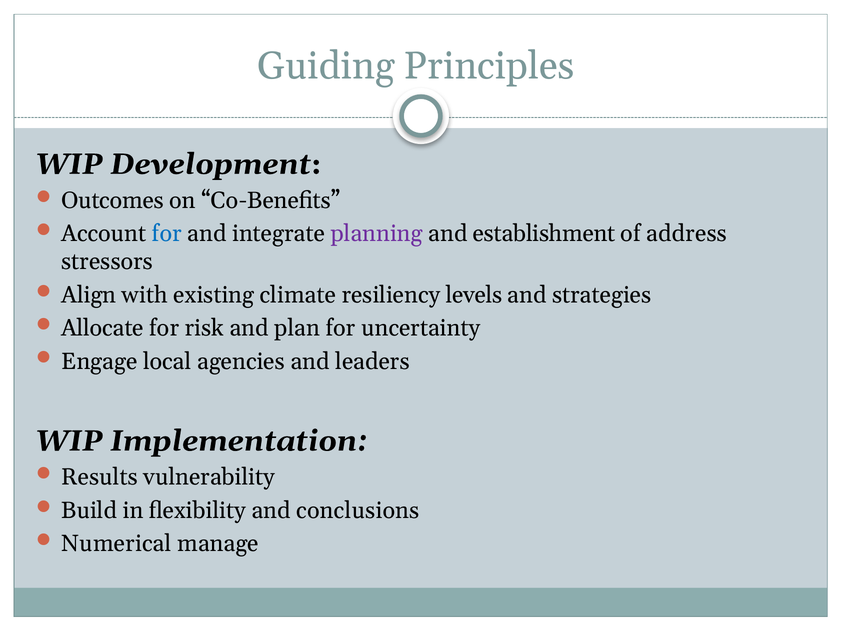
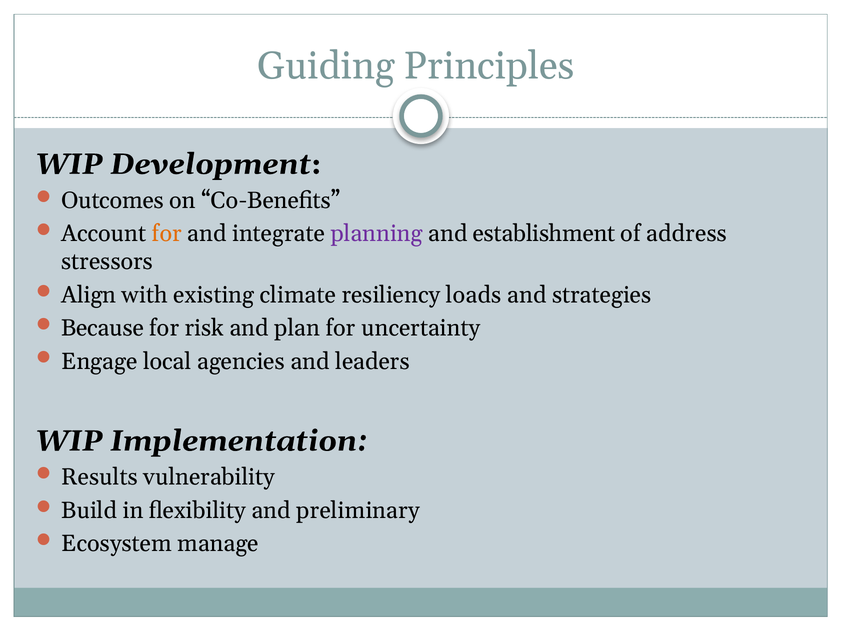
for at (167, 234) colour: blue -> orange
levels: levels -> loads
Allocate: Allocate -> Because
conclusions: conclusions -> preliminary
Numerical: Numerical -> Ecosystem
